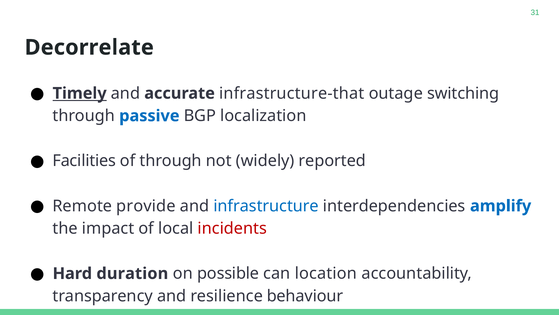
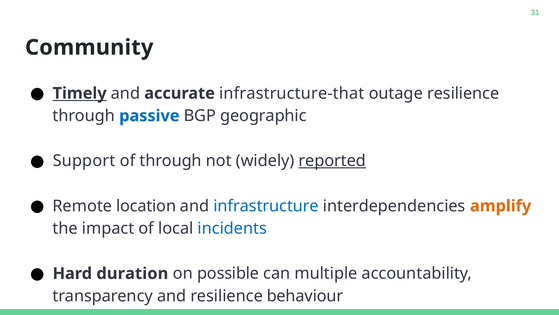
Decorrelate: Decorrelate -> Community
outage switching: switching -> resilience
localization: localization -> geographic
Facilities: Facilities -> Support
reported underline: none -> present
provide: provide -> location
amplify colour: blue -> orange
incidents colour: red -> blue
location: location -> multiple
